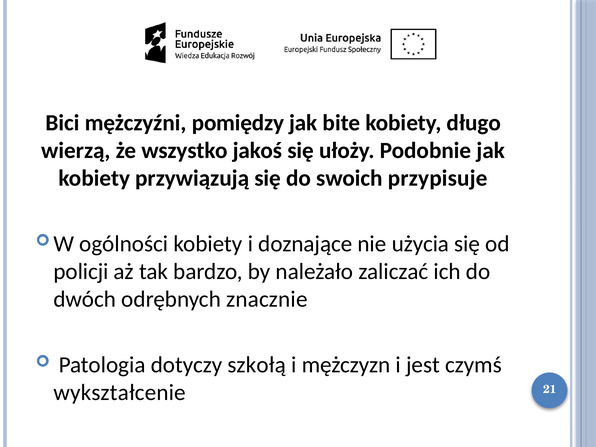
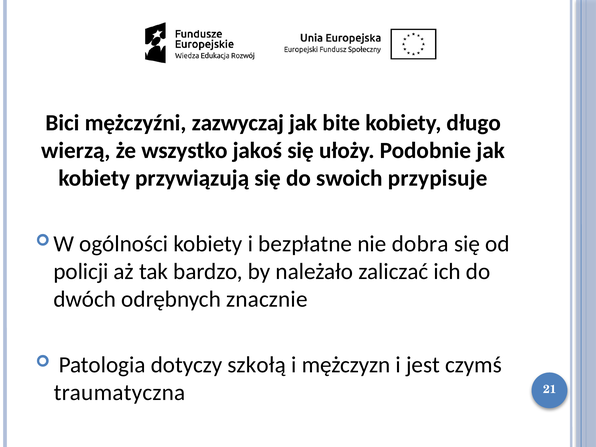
pomiędzy: pomiędzy -> zazwyczaj
doznające: doznające -> bezpłatne
użycia: użycia -> dobra
wykształcenie: wykształcenie -> traumatyczna
